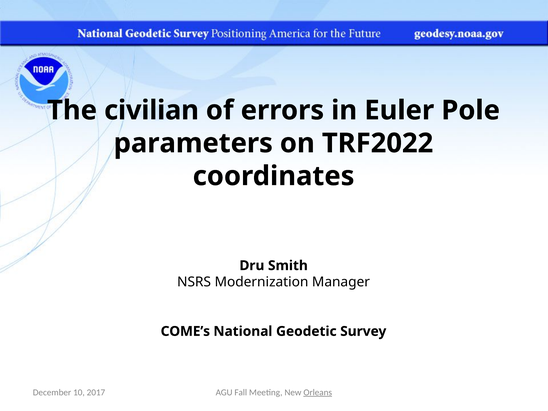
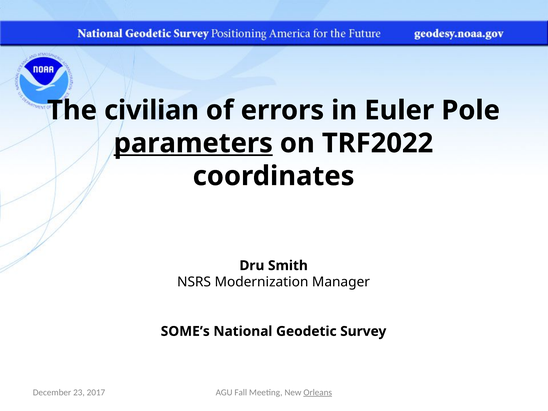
parameters underline: none -> present
COME’s: COME’s -> SOME’s
10: 10 -> 23
